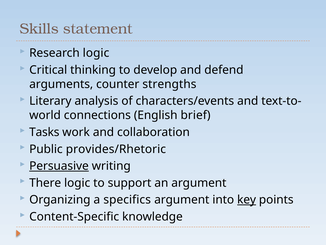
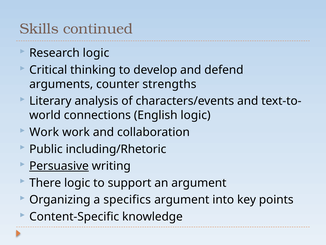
statement: statement -> continued
English brief: brief -> logic
Tasks at (44, 132): Tasks -> Work
provides/Rhetoric: provides/Rhetoric -> including/Rhetoric
key underline: present -> none
